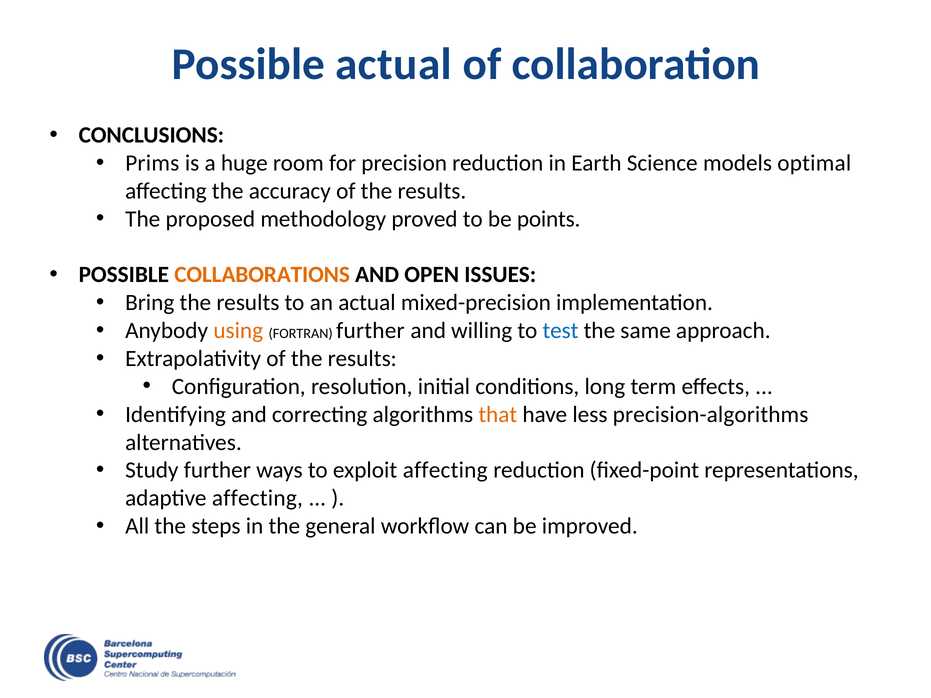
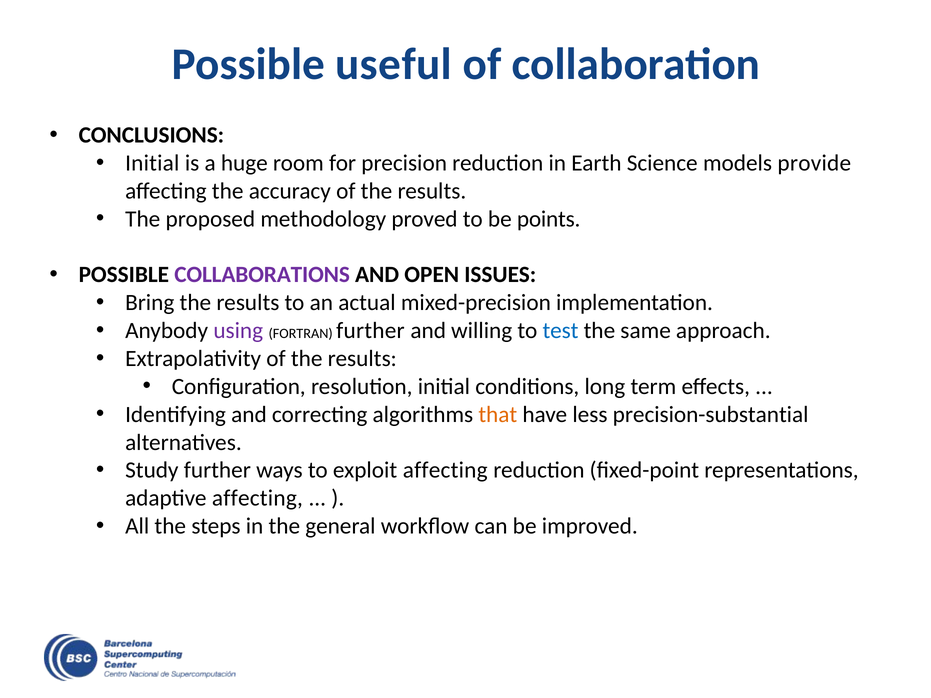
Possible actual: actual -> useful
Prims at (152, 163): Prims -> Initial
optimal: optimal -> provide
COLLABORATIONS colour: orange -> purple
using colour: orange -> purple
precision-algorithms: precision-algorithms -> precision-substantial
